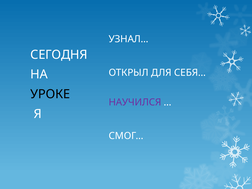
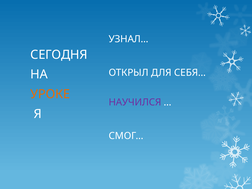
УРОКЕ colour: black -> orange
